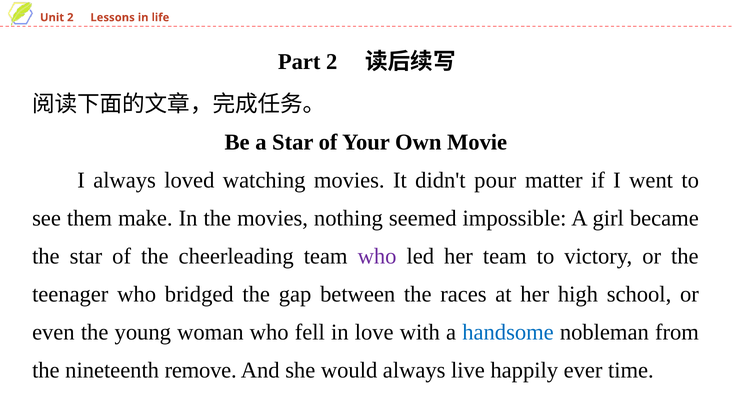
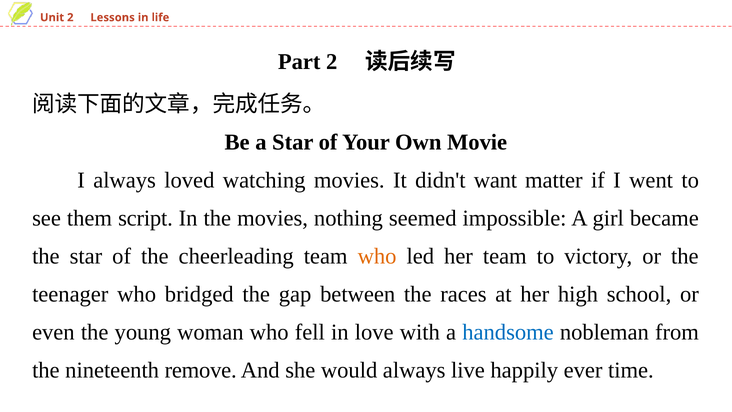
pour: pour -> want
make: make -> script
who at (377, 256) colour: purple -> orange
